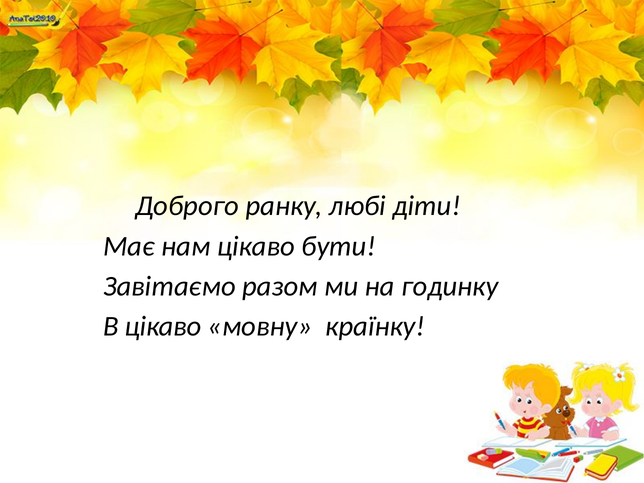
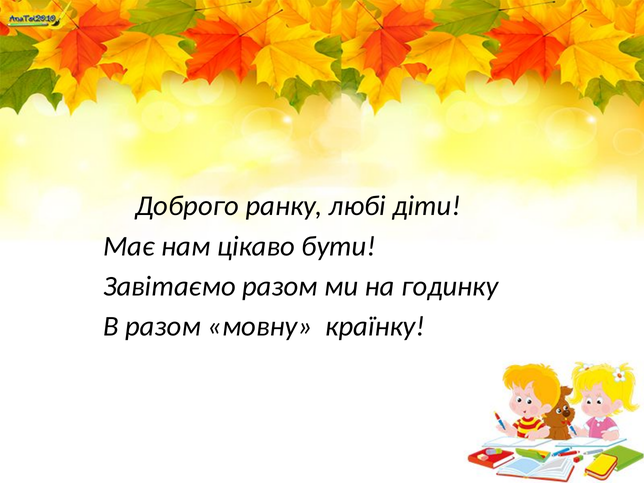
В цікаво: цікаво -> разом
